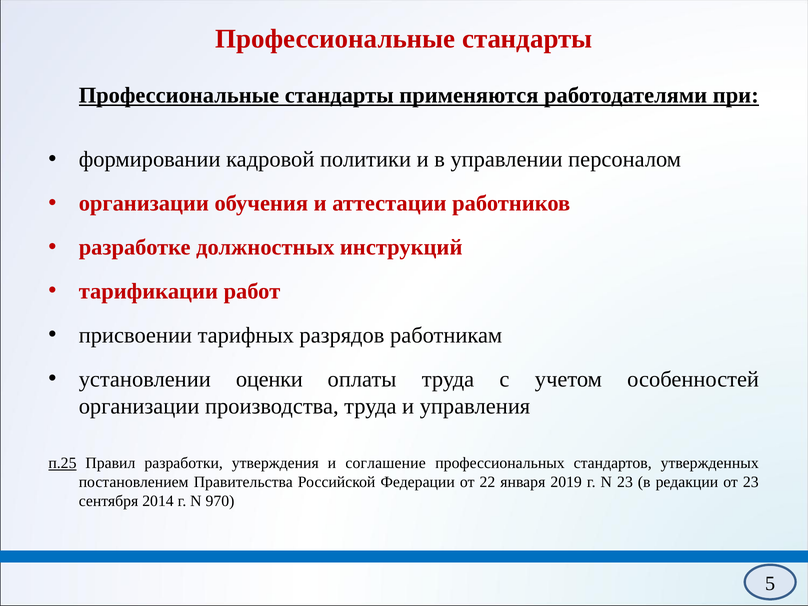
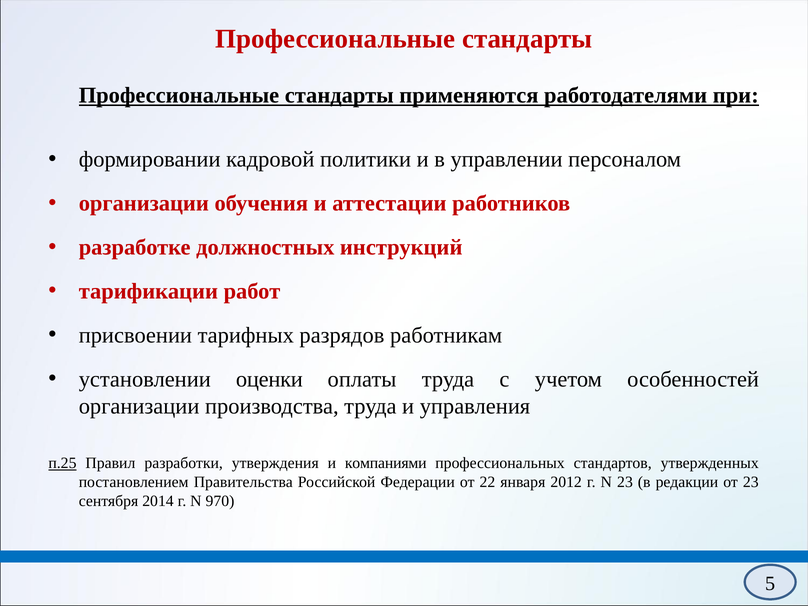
соглашение: соглашение -> компаниями
2019: 2019 -> 2012
